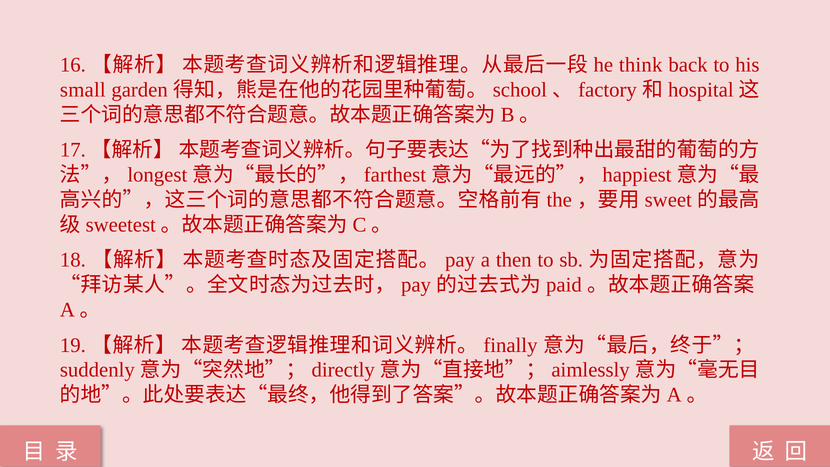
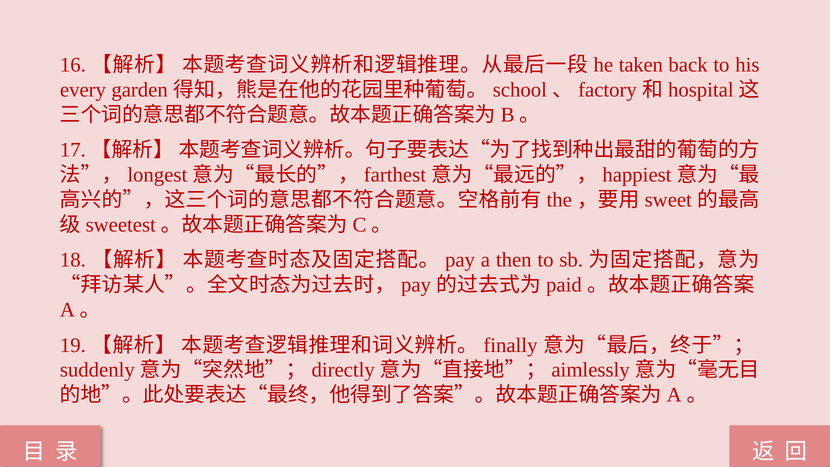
think: think -> taken
small: small -> every
